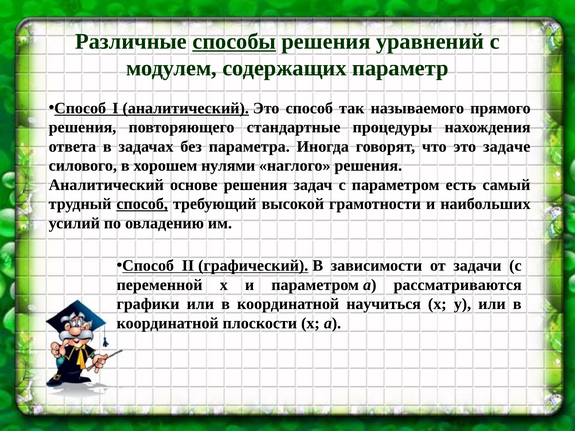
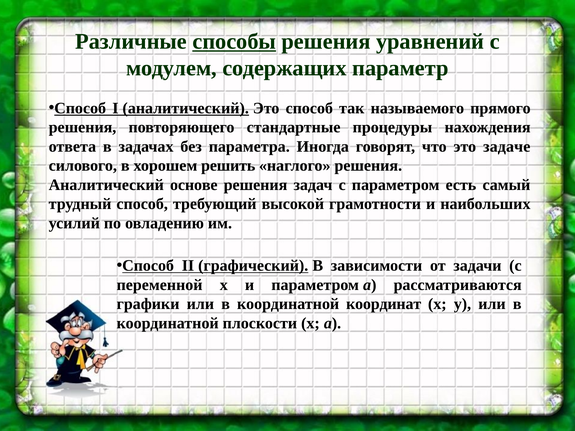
нулями: нулями -> решить
способ at (142, 204) underline: present -> none
научиться: научиться -> координат
